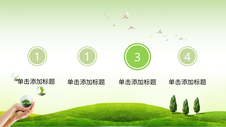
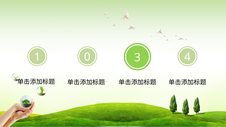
1 1: 1 -> 0
